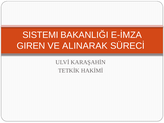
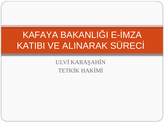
SISTEMI: SISTEMI -> KAFAYA
GIREN: GIREN -> KATIBI
